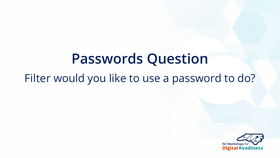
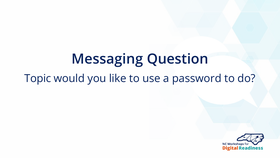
Passwords: Passwords -> Messaging
Filter: Filter -> Topic
